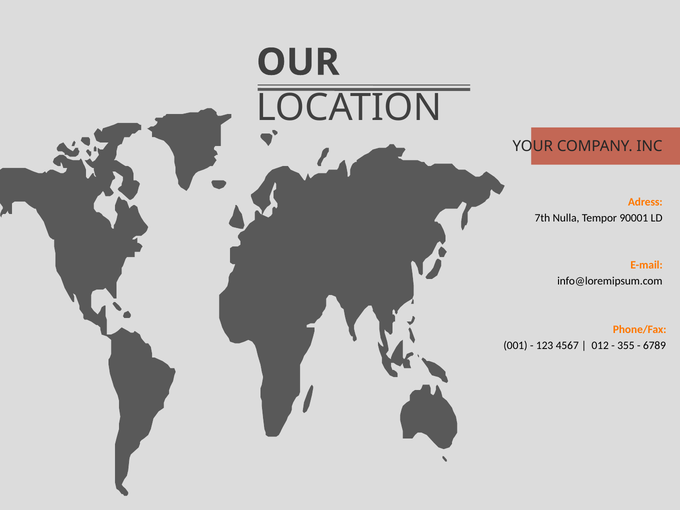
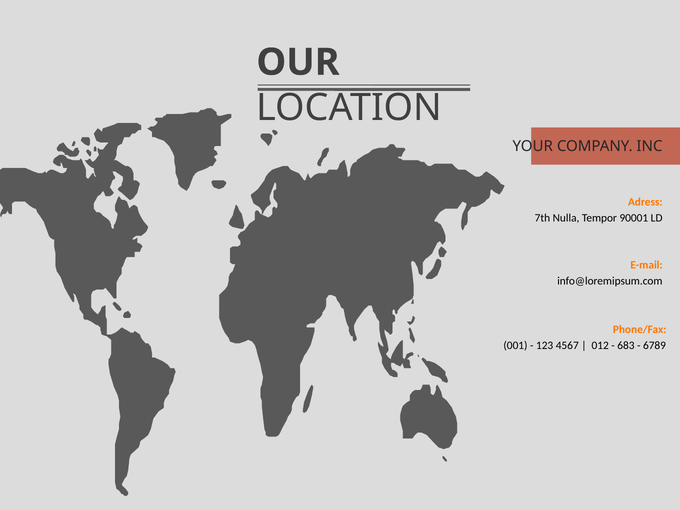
355: 355 -> 683
